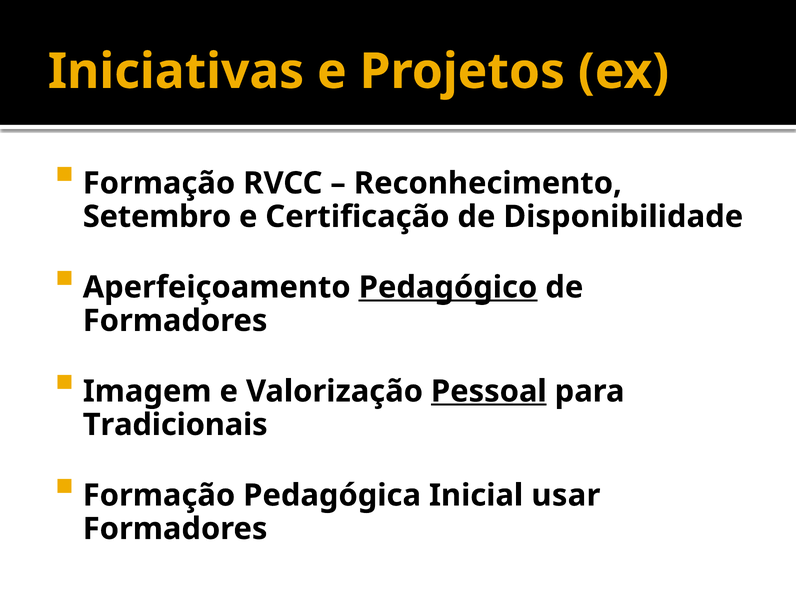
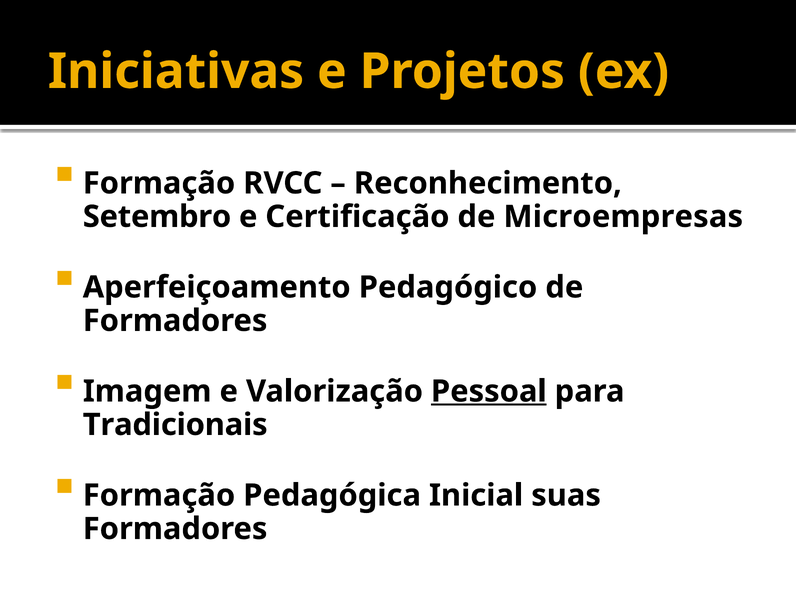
Disponibilidade: Disponibilidade -> Microempresas
Pedagógico underline: present -> none
usar: usar -> suas
